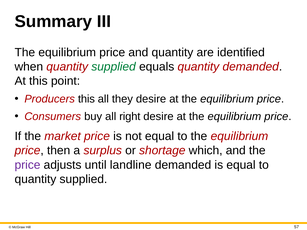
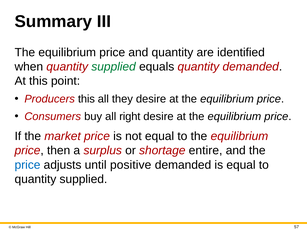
which: which -> entire
price at (28, 165) colour: purple -> blue
landline: landline -> positive
